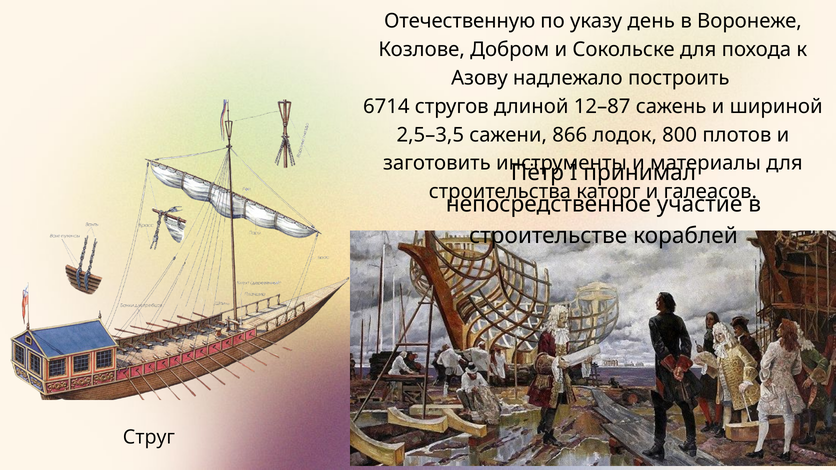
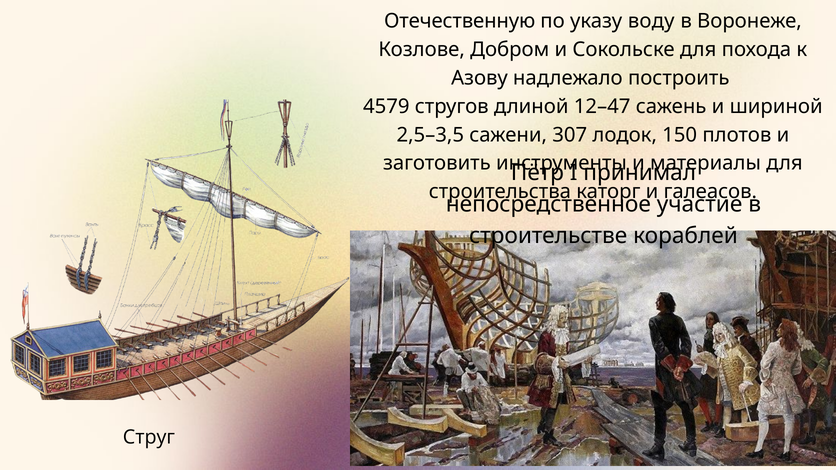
день: день -> воду
6714: 6714 -> 4579
12–87: 12–87 -> 12–47
866: 866 -> 307
800: 800 -> 150
